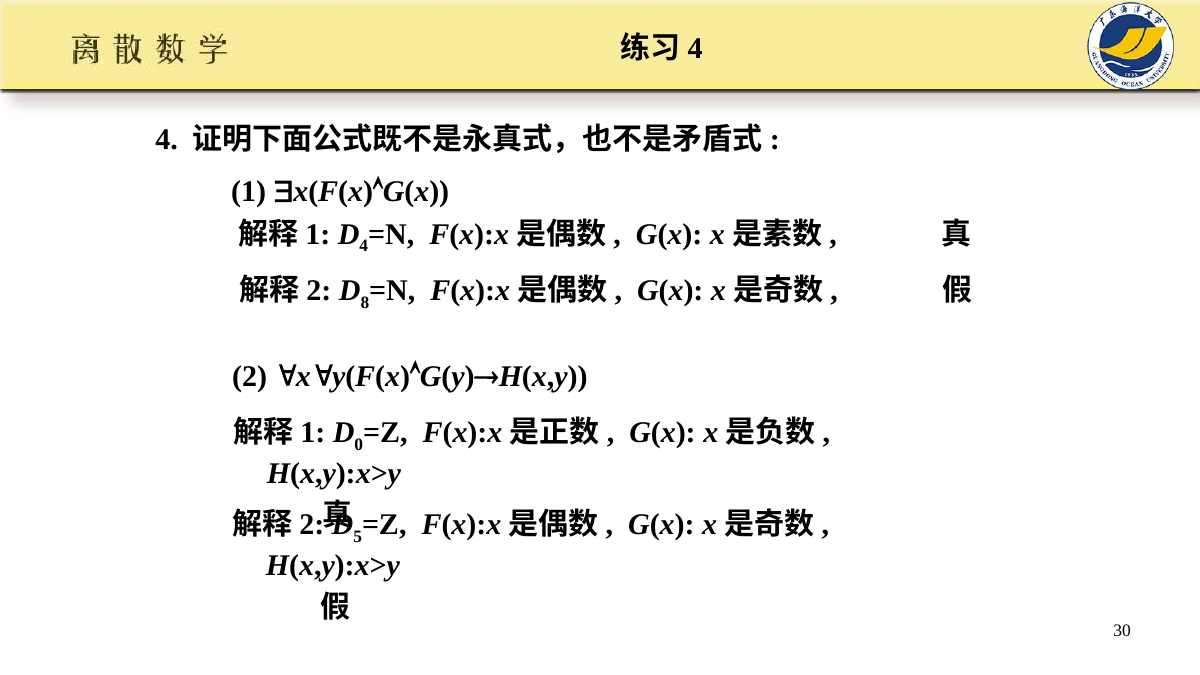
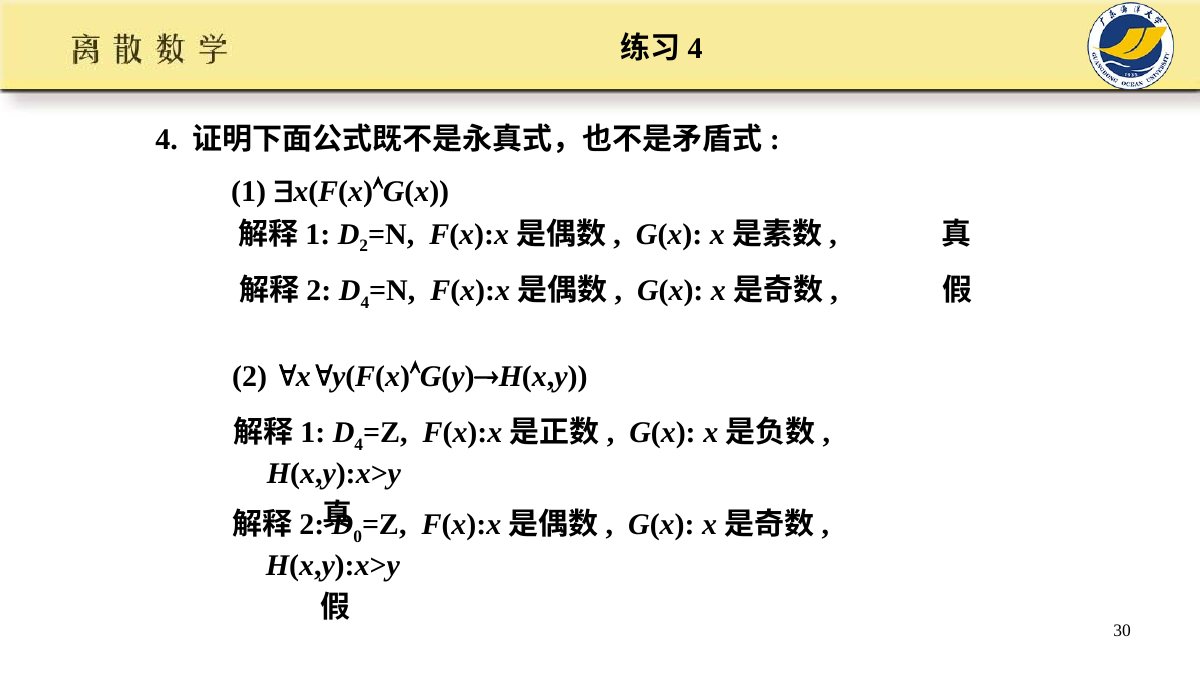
4 at (364, 246): 4 -> 2
8 at (365, 303): 8 -> 4
0 at (359, 444): 0 -> 4
5: 5 -> 0
